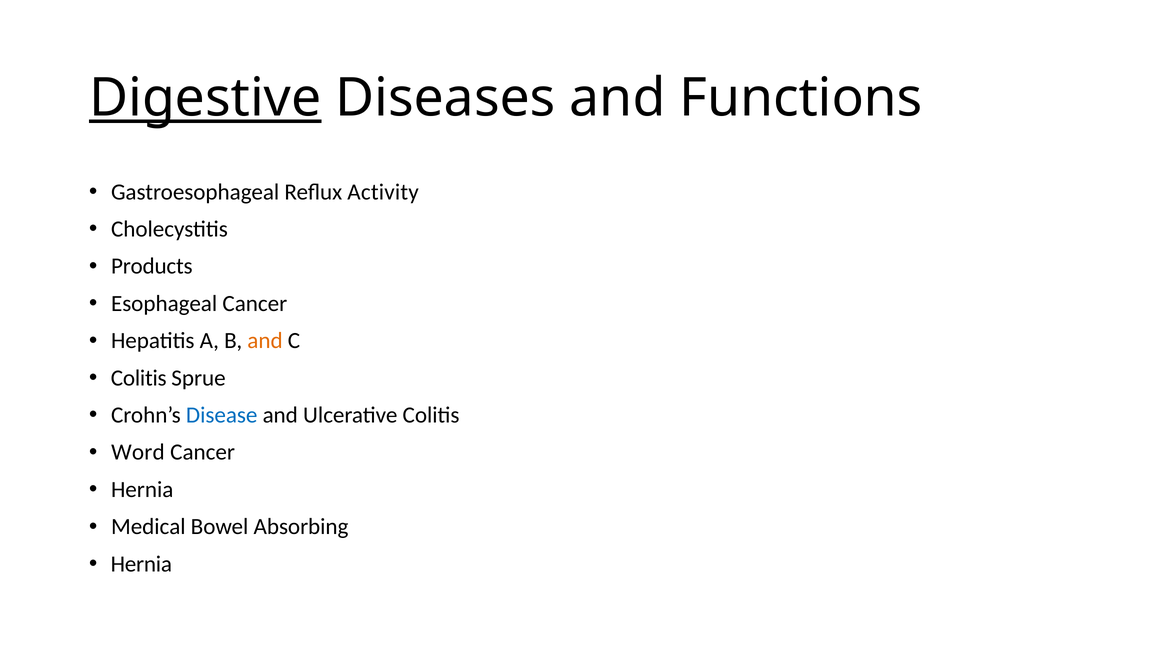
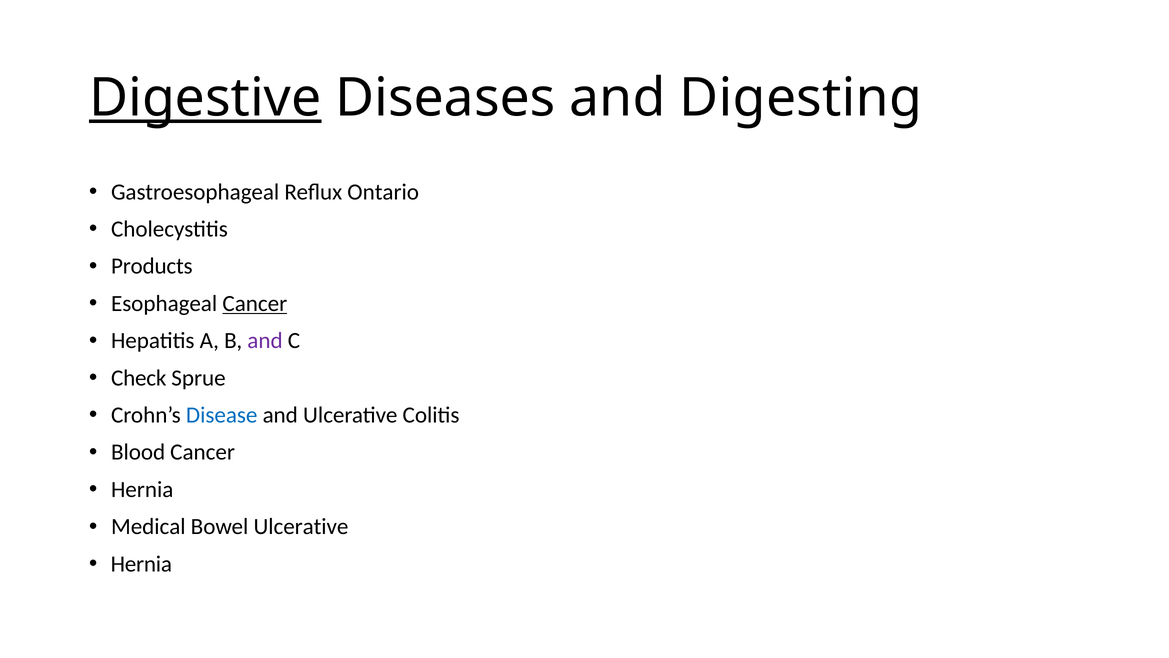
Functions: Functions -> Digesting
Activity: Activity -> Ontario
Cancer at (255, 303) underline: none -> present
and at (265, 340) colour: orange -> purple
Colitis at (139, 378): Colitis -> Check
Word: Word -> Blood
Bowel Absorbing: Absorbing -> Ulcerative
